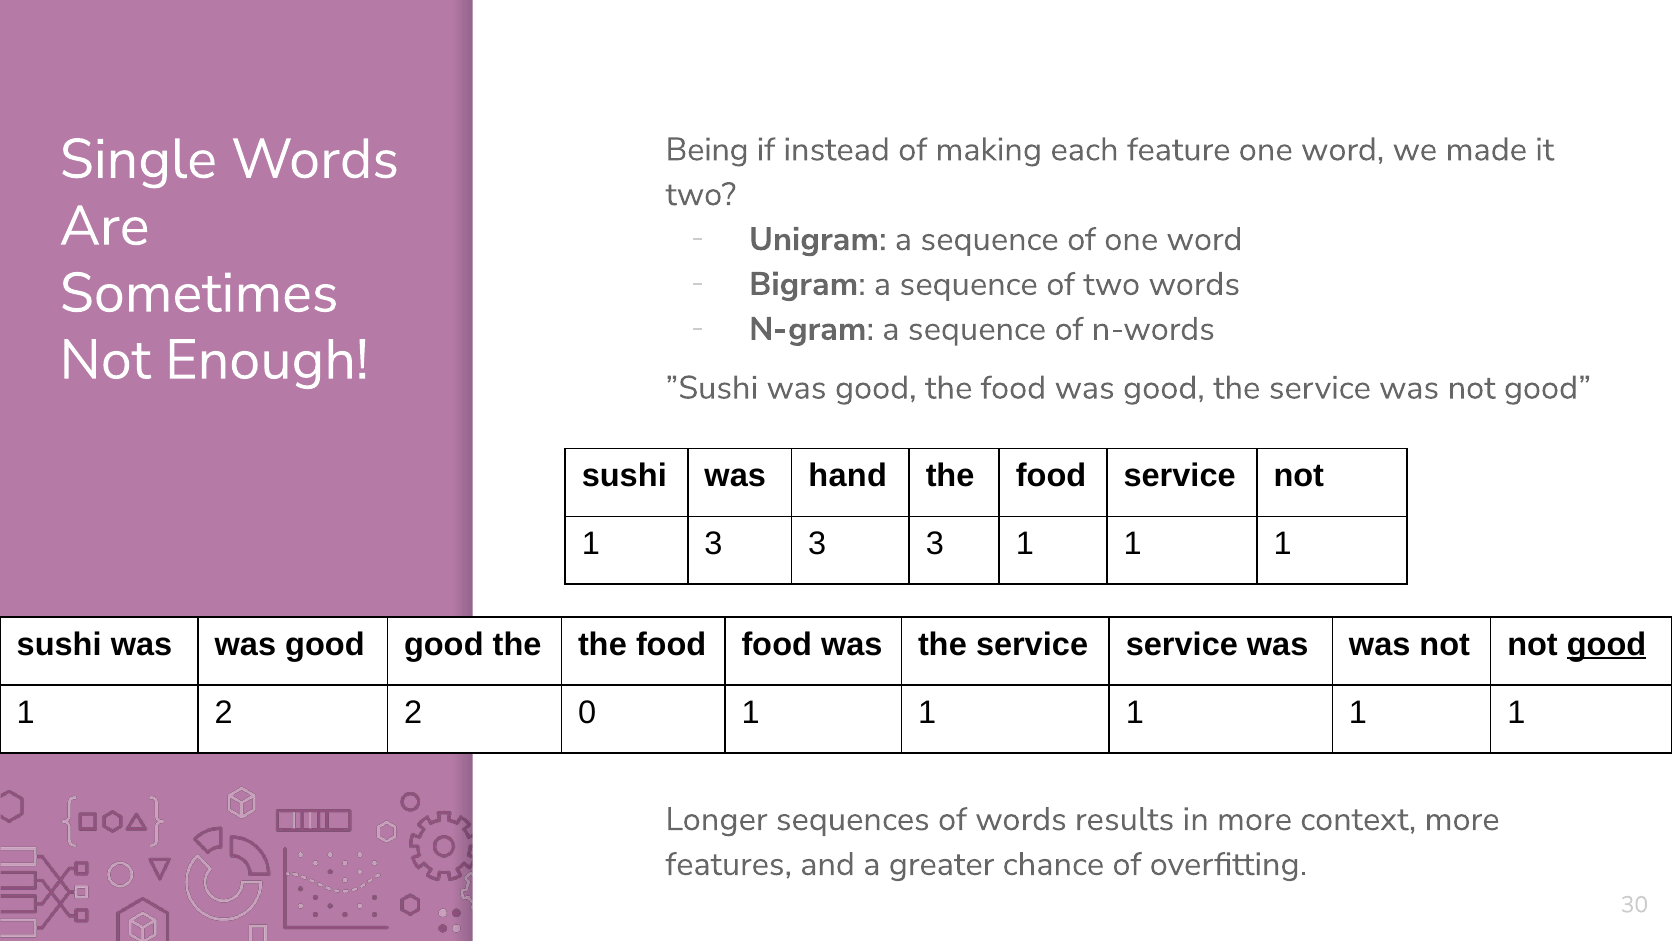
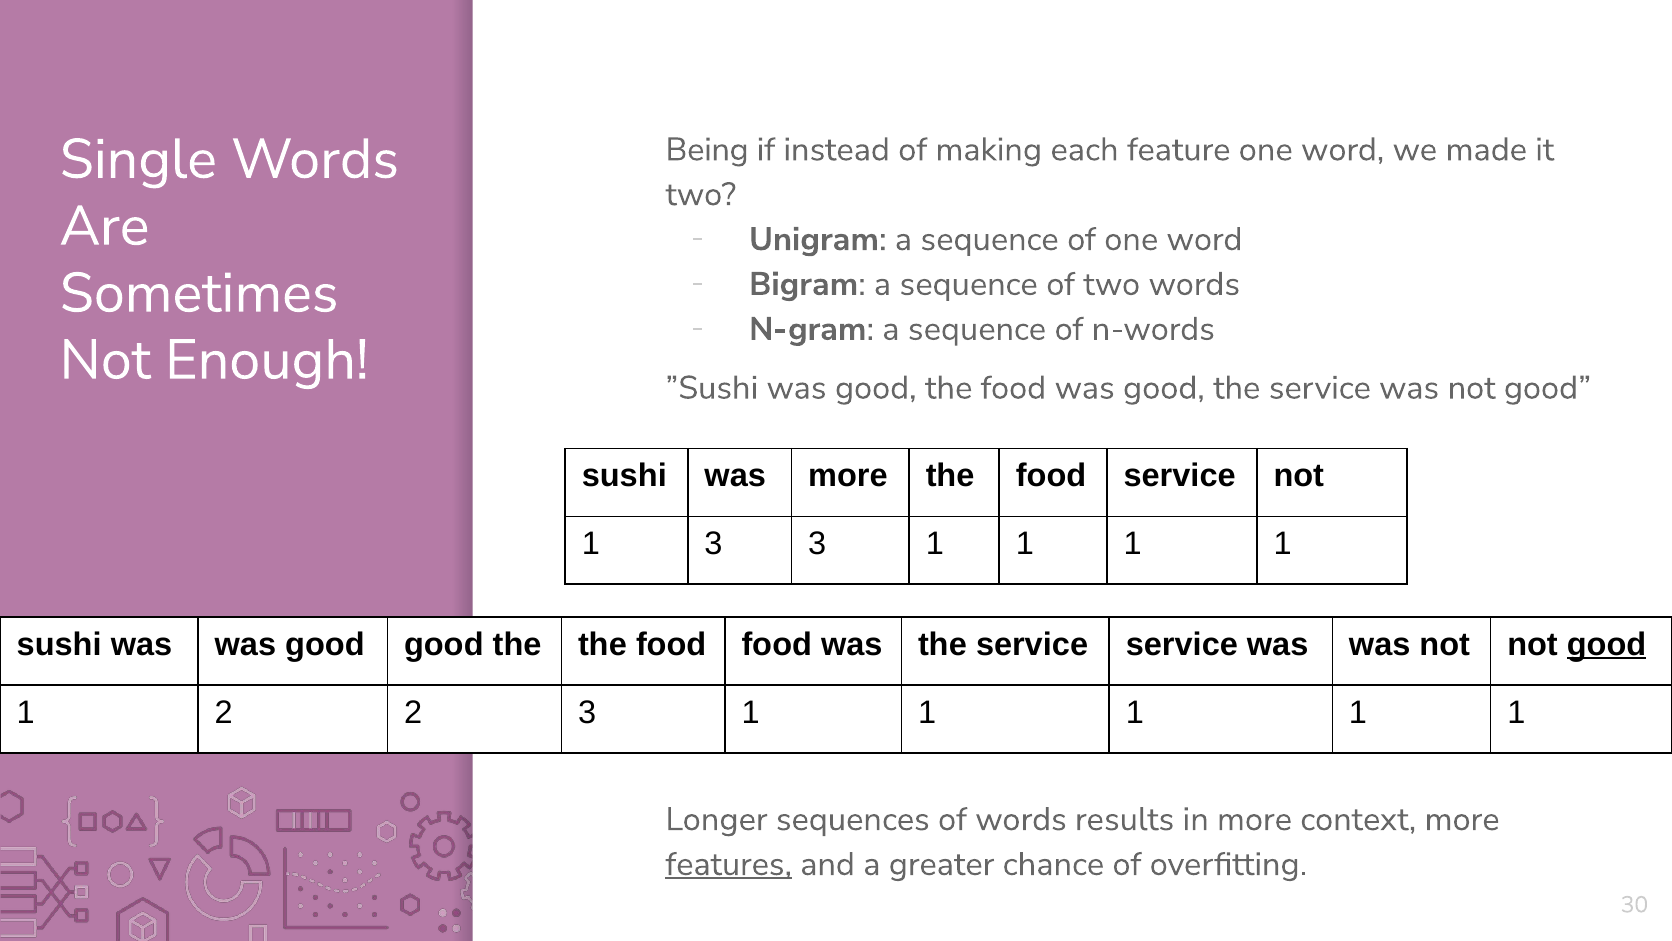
was hand: hand -> more
3 3 3: 3 -> 1
2 0: 0 -> 3
features underline: none -> present
